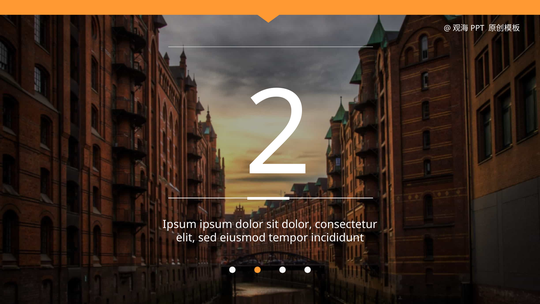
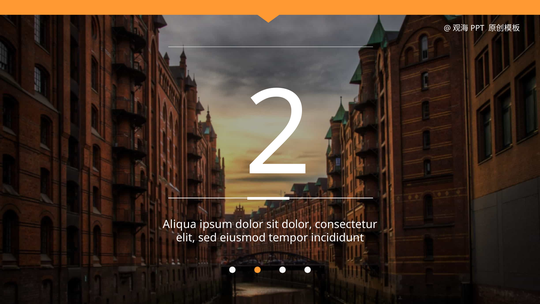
Ipsum at (180, 224): Ipsum -> Aliqua
